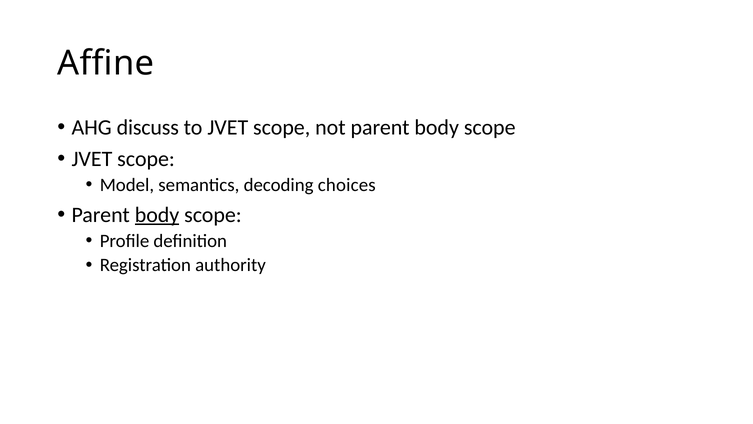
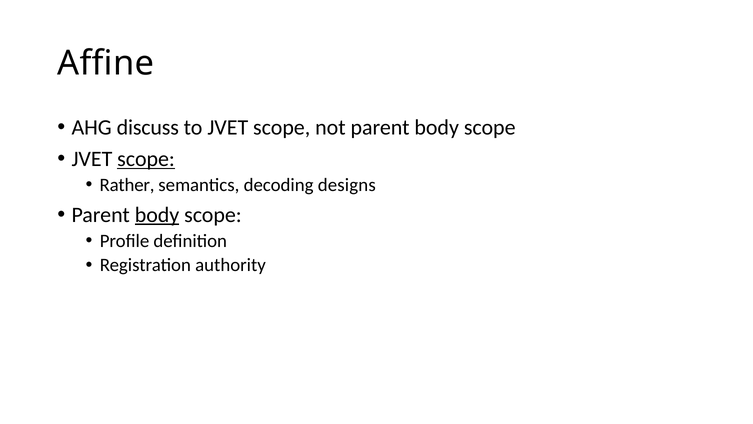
scope at (146, 159) underline: none -> present
Model: Model -> Rather
choices: choices -> designs
